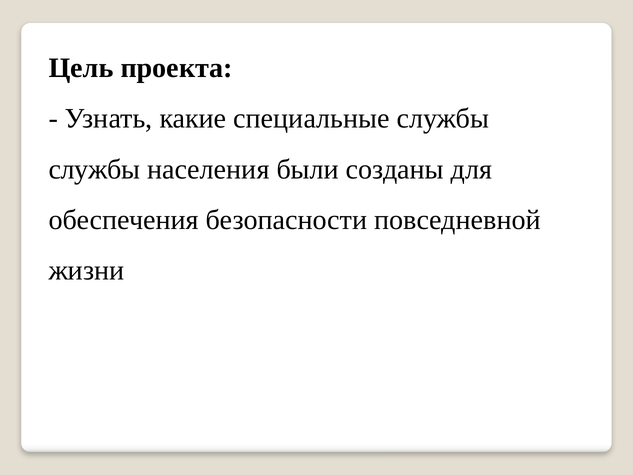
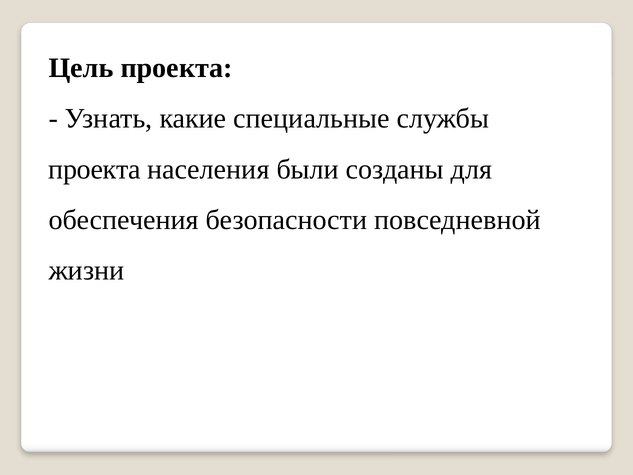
службы at (94, 169): службы -> проекта
